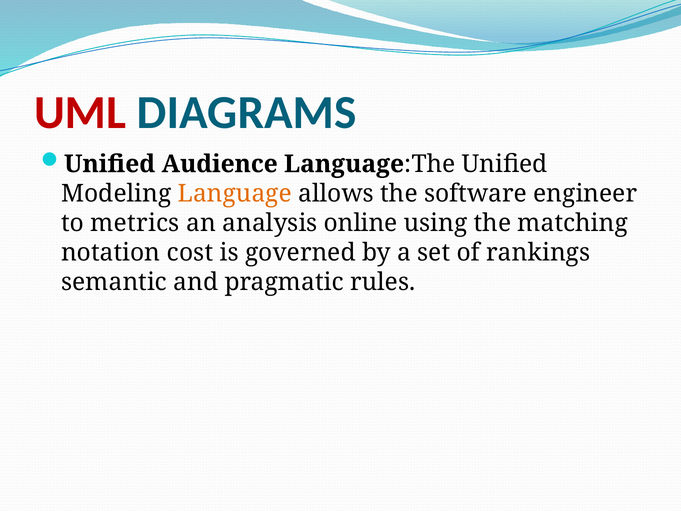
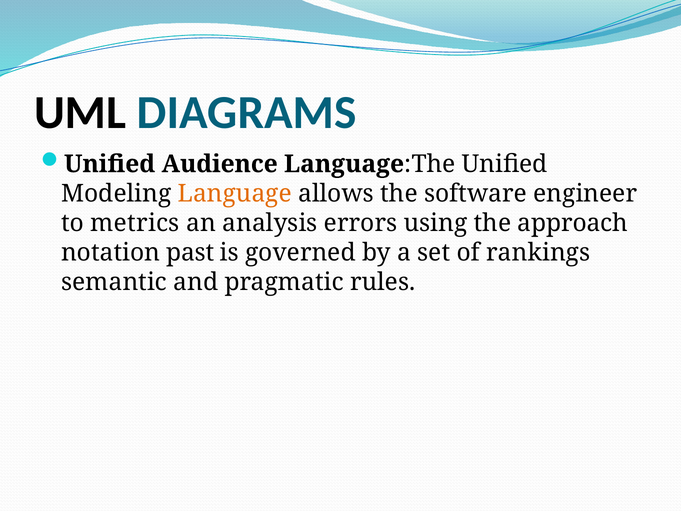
UML colour: red -> black
online: online -> errors
matching: matching -> approach
cost: cost -> past
